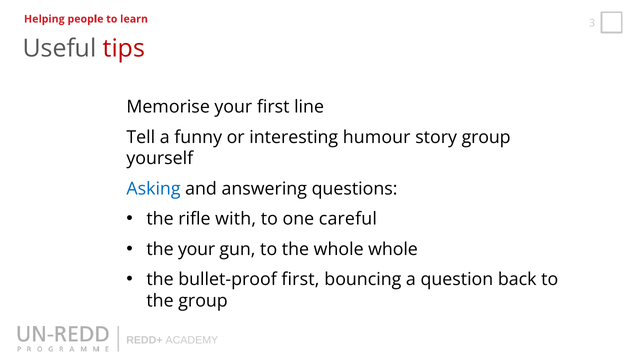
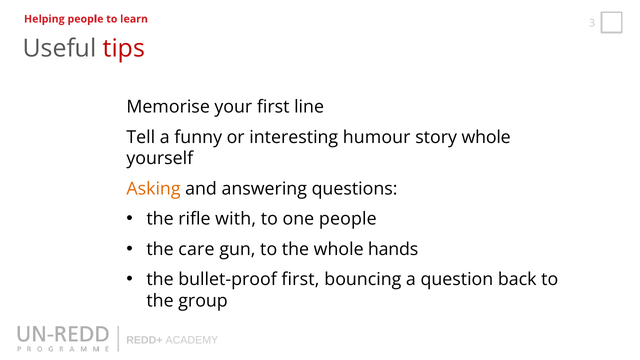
story group: group -> whole
Asking colour: blue -> orange
one careful: careful -> people
the your: your -> care
whole whole: whole -> hands
